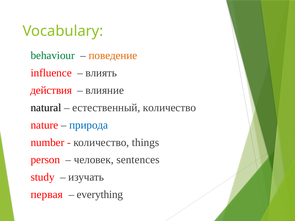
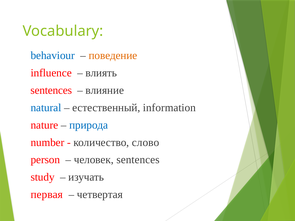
behaviour colour: green -> blue
действия at (51, 90): действия -> sentences
natural colour: black -> blue
естественный количество: количество -> information
things: things -> слово
everything: everything -> четвертая
